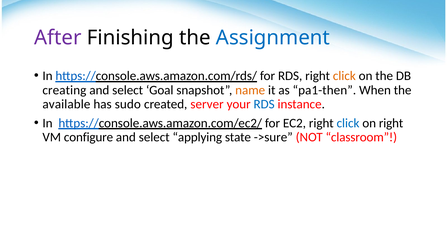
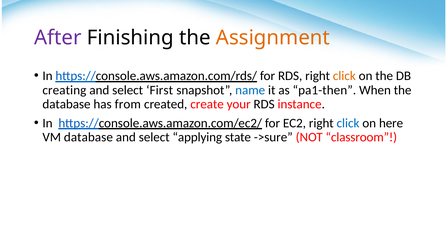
Assignment colour: blue -> orange
Goal: Goal -> First
name colour: orange -> blue
available at (66, 104): available -> database
sudo: sudo -> from
server: server -> create
RDS at (264, 104) colour: blue -> black
on right: right -> here
VM configure: configure -> database
